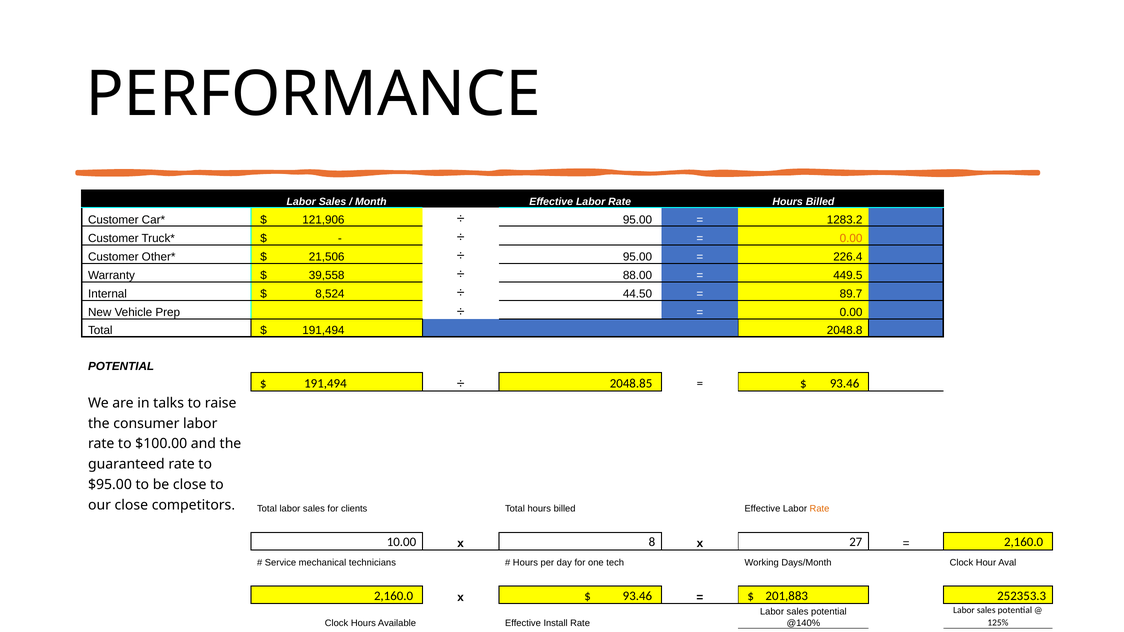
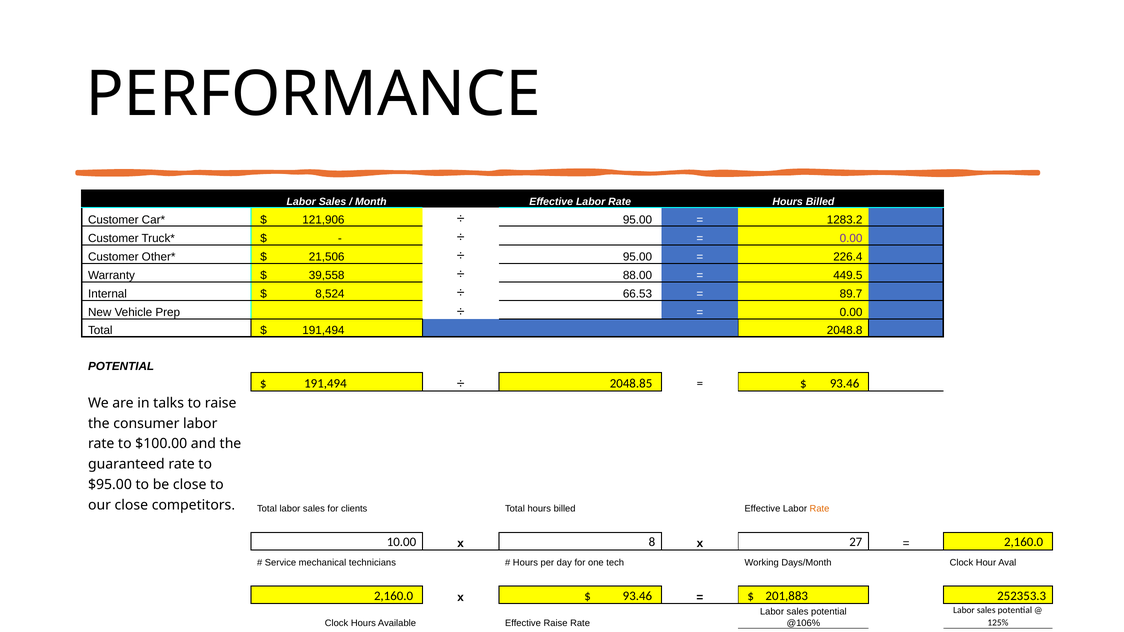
0.00 at (851, 238) colour: orange -> purple
44.50: 44.50 -> 66.53
Effective Install: Install -> Raise
@140%: @140% -> @106%
